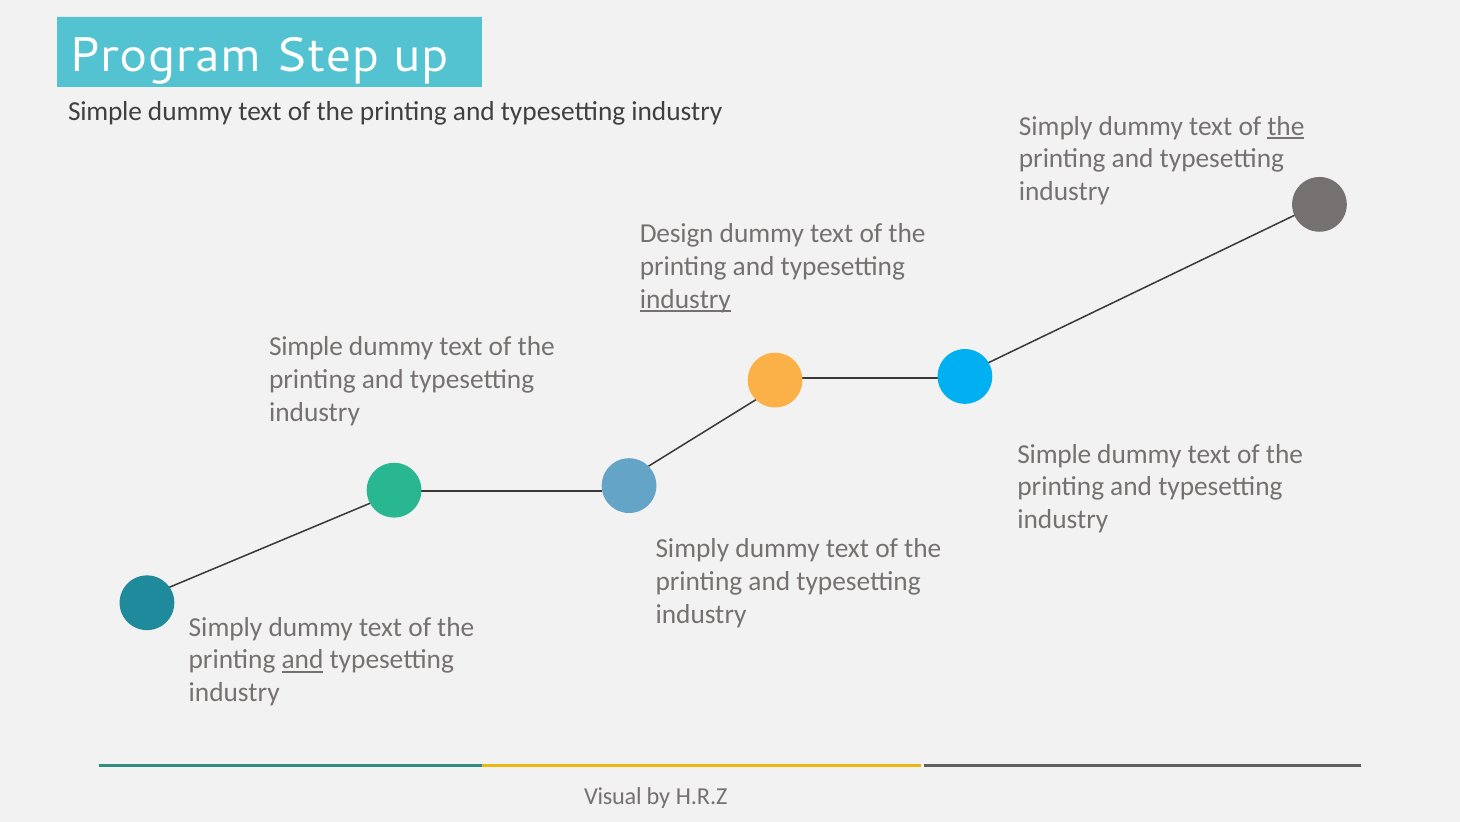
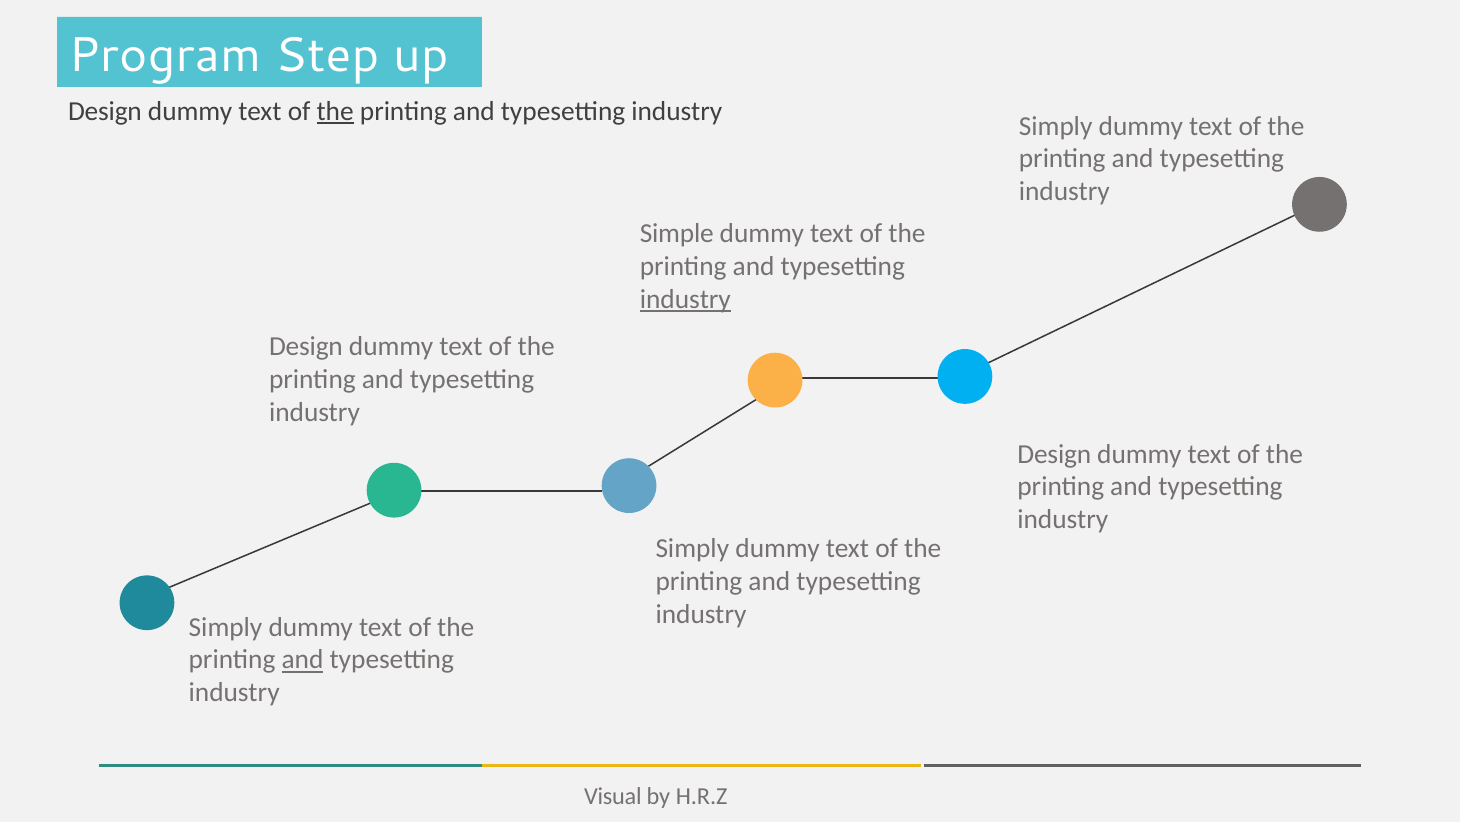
Simple at (105, 111): Simple -> Design
the at (335, 111) underline: none -> present
the at (1286, 126) underline: present -> none
Design: Design -> Simple
Simple at (306, 346): Simple -> Design
Simple at (1054, 454): Simple -> Design
